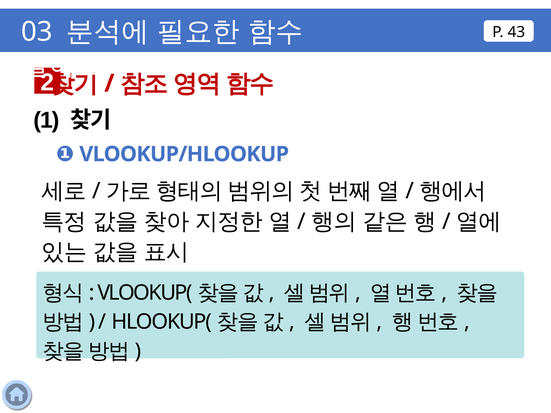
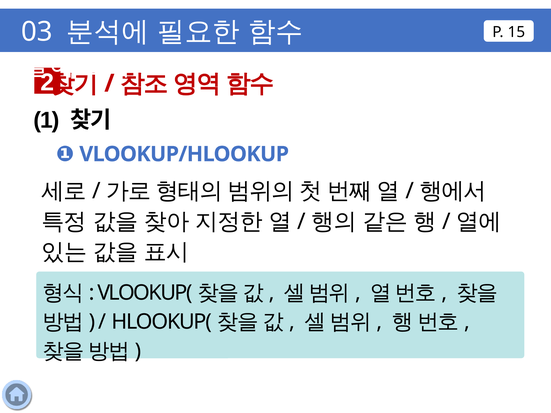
43: 43 -> 15
